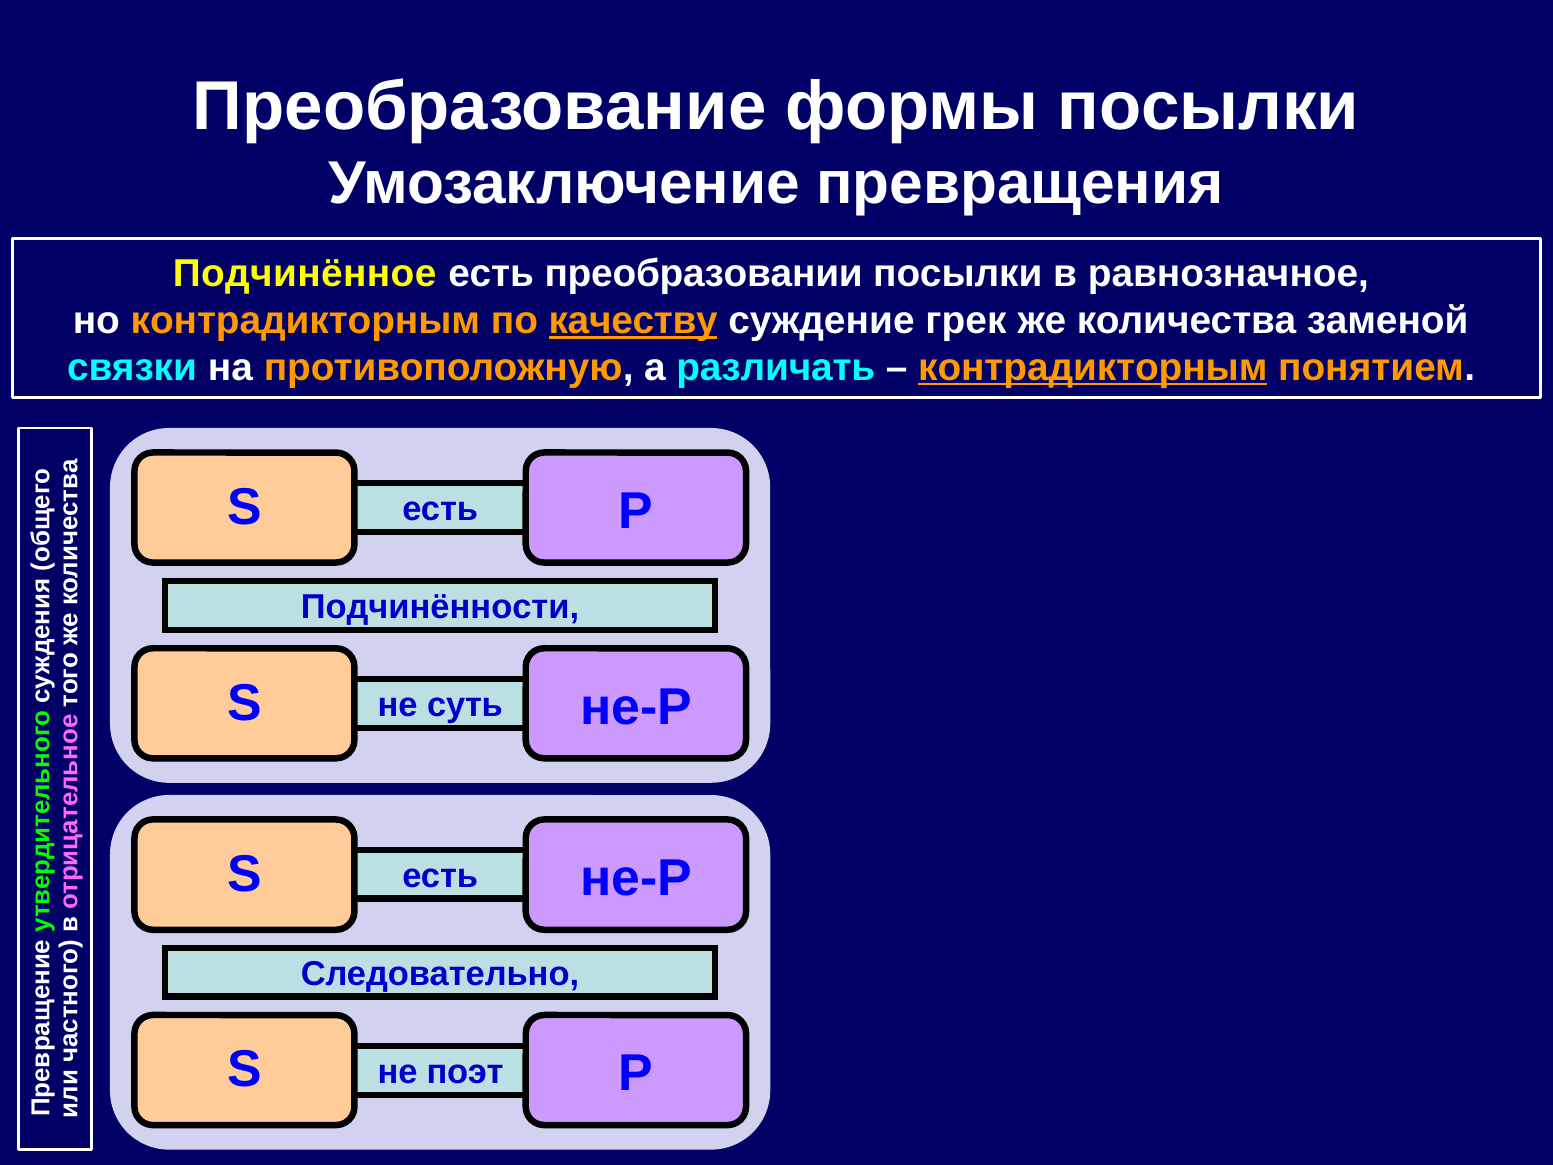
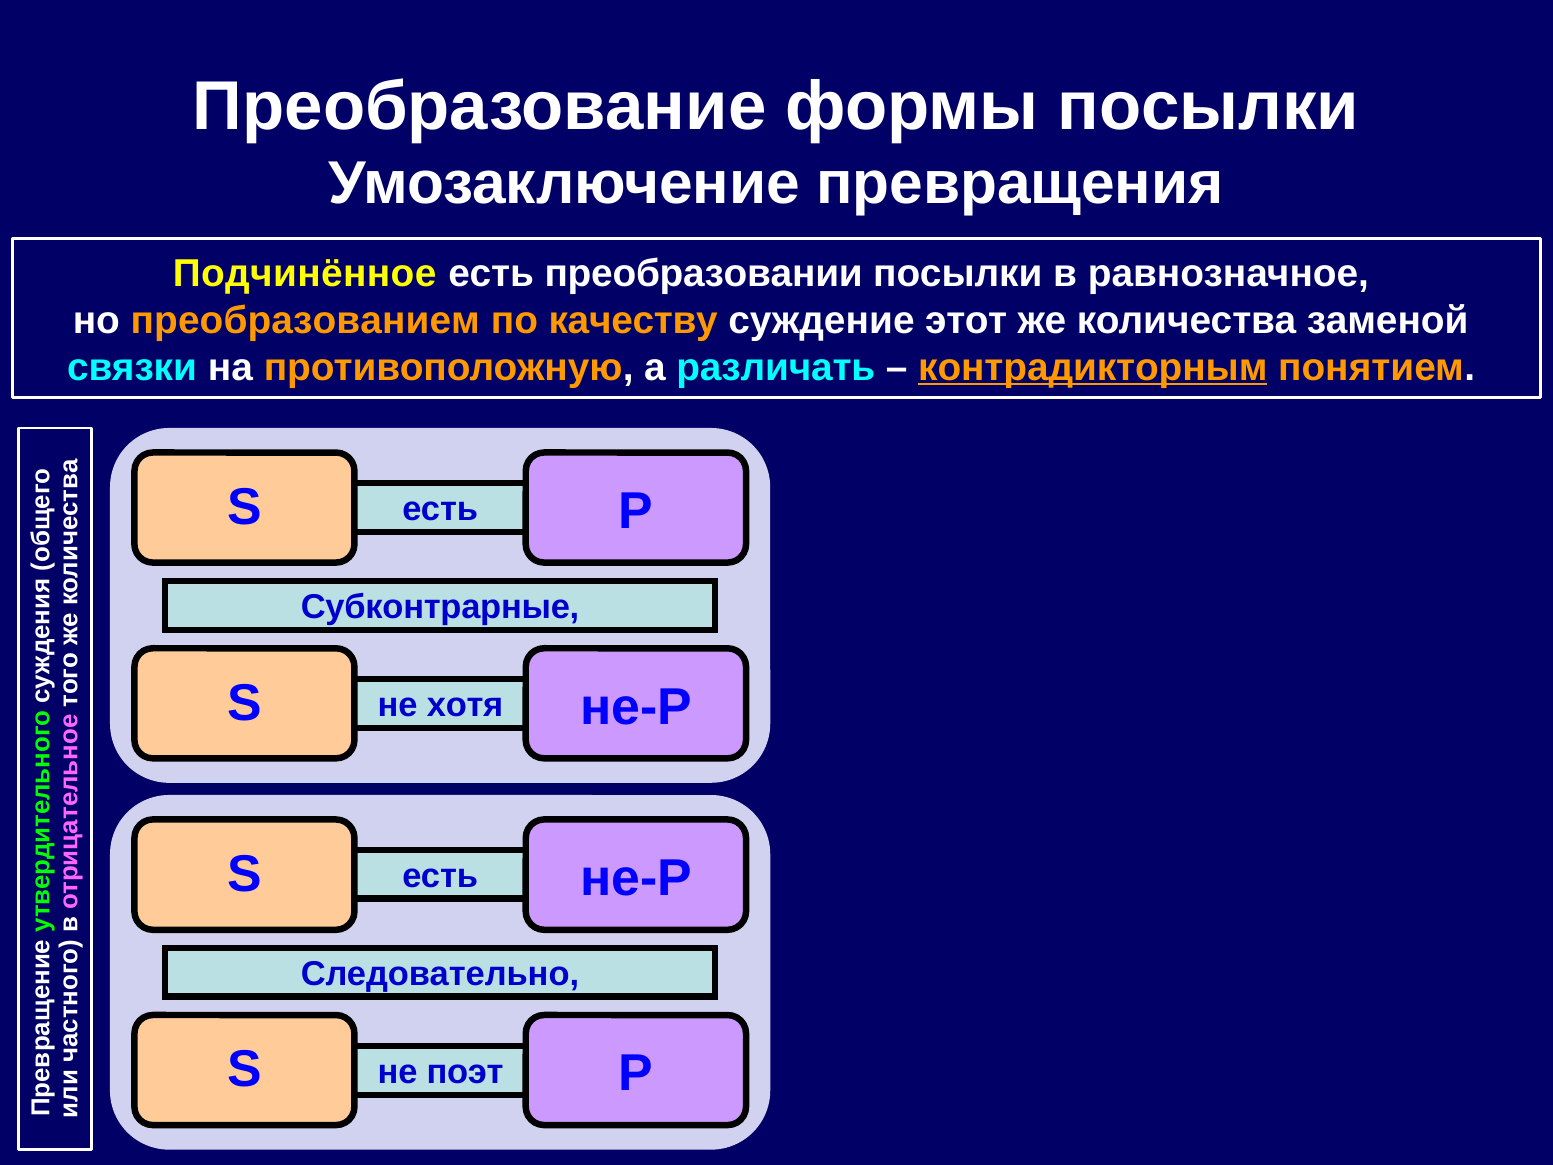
но контрадикторным: контрадикторным -> преобразованием
качеству underline: present -> none
грек: грек -> этот
Подчинённости: Подчинённости -> Субконтрарные
суть: суть -> хотя
